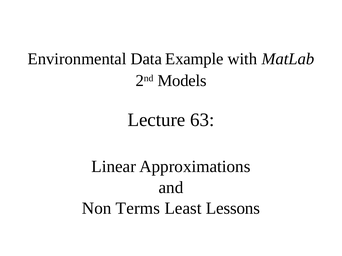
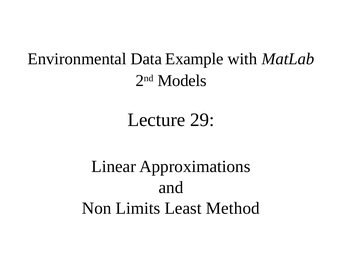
63: 63 -> 29
Terms: Terms -> Limits
Lessons: Lessons -> Method
